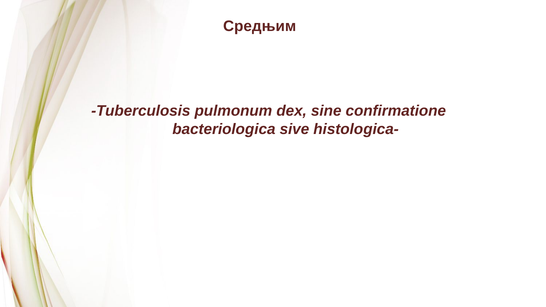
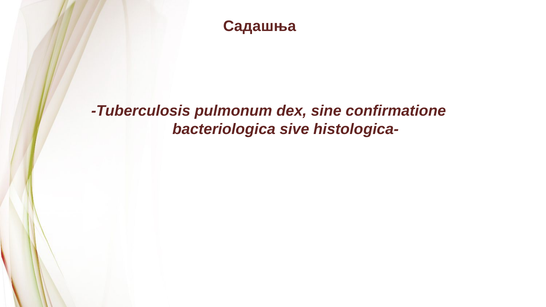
Средњим: Средњим -> Садашња
